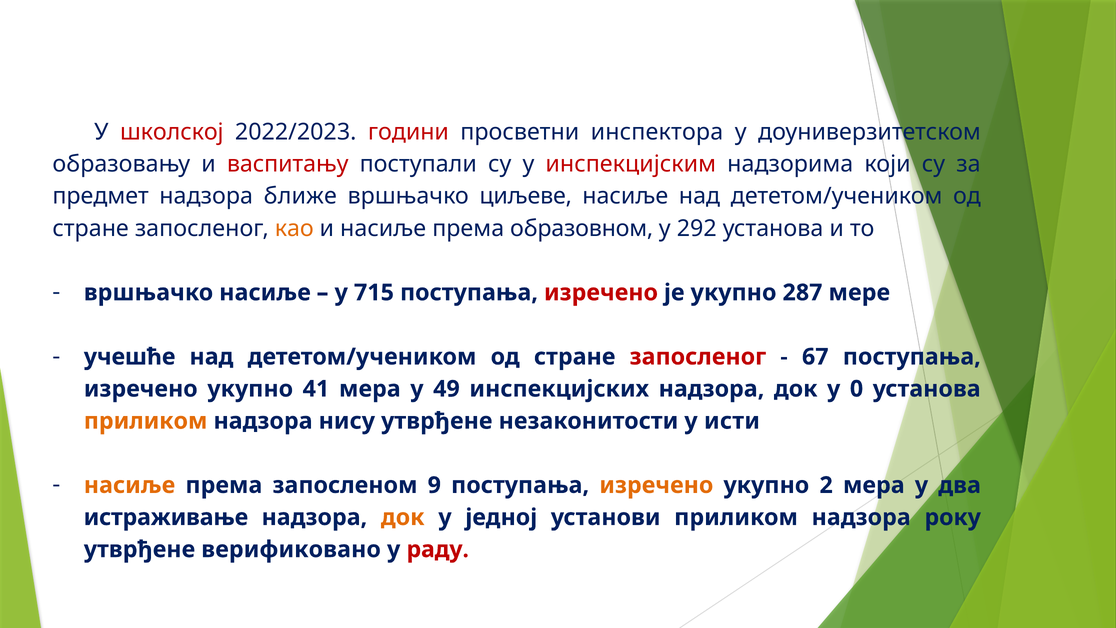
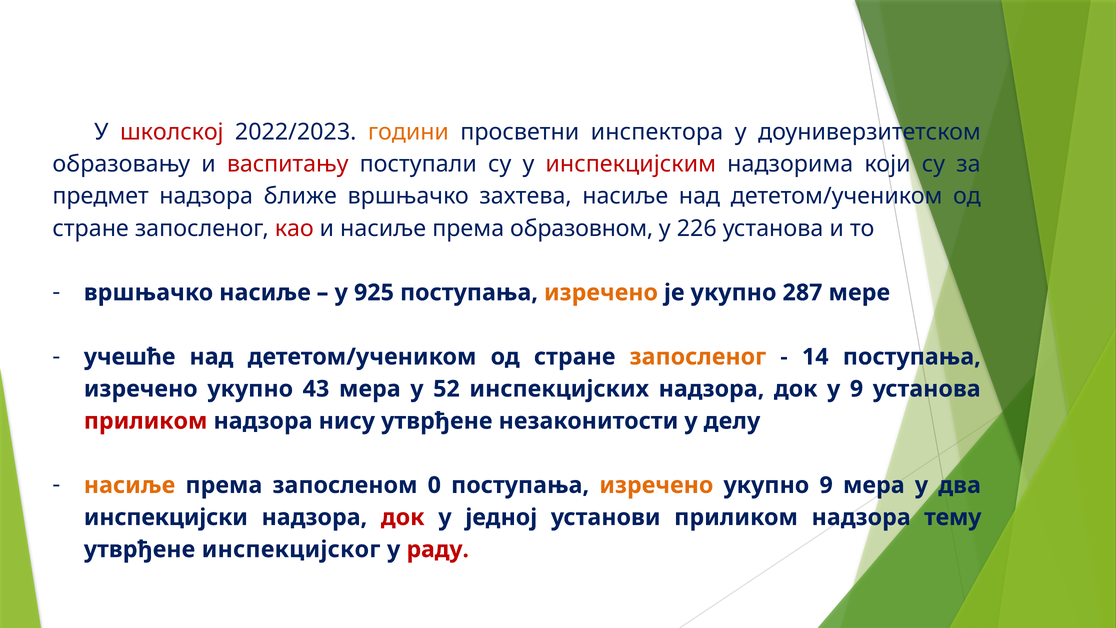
години colour: red -> orange
циљеве: циљеве -> захтева
као colour: orange -> red
292: 292 -> 226
715: 715 -> 925
изречено at (601, 292) colour: red -> orange
запосленог at (698, 357) colour: red -> orange
67: 67 -> 14
41: 41 -> 43
49: 49 -> 52
у 0: 0 -> 9
приликом at (146, 421) colour: orange -> red
исти: исти -> делу
9: 9 -> 0
укупно 2: 2 -> 9
истраживање: истраживање -> инспекцијски
док at (403, 517) colour: orange -> red
року: року -> тему
верификовано: верификовано -> инспекцијског
